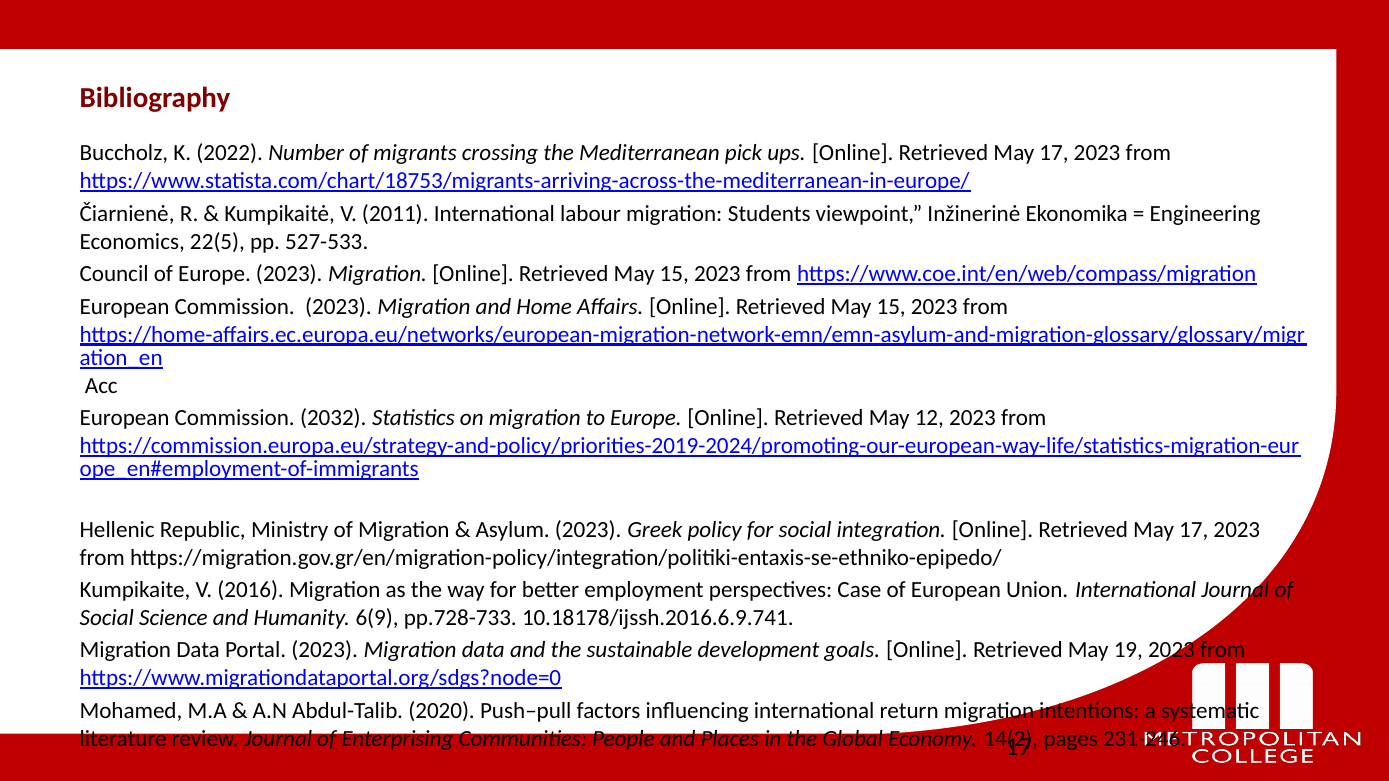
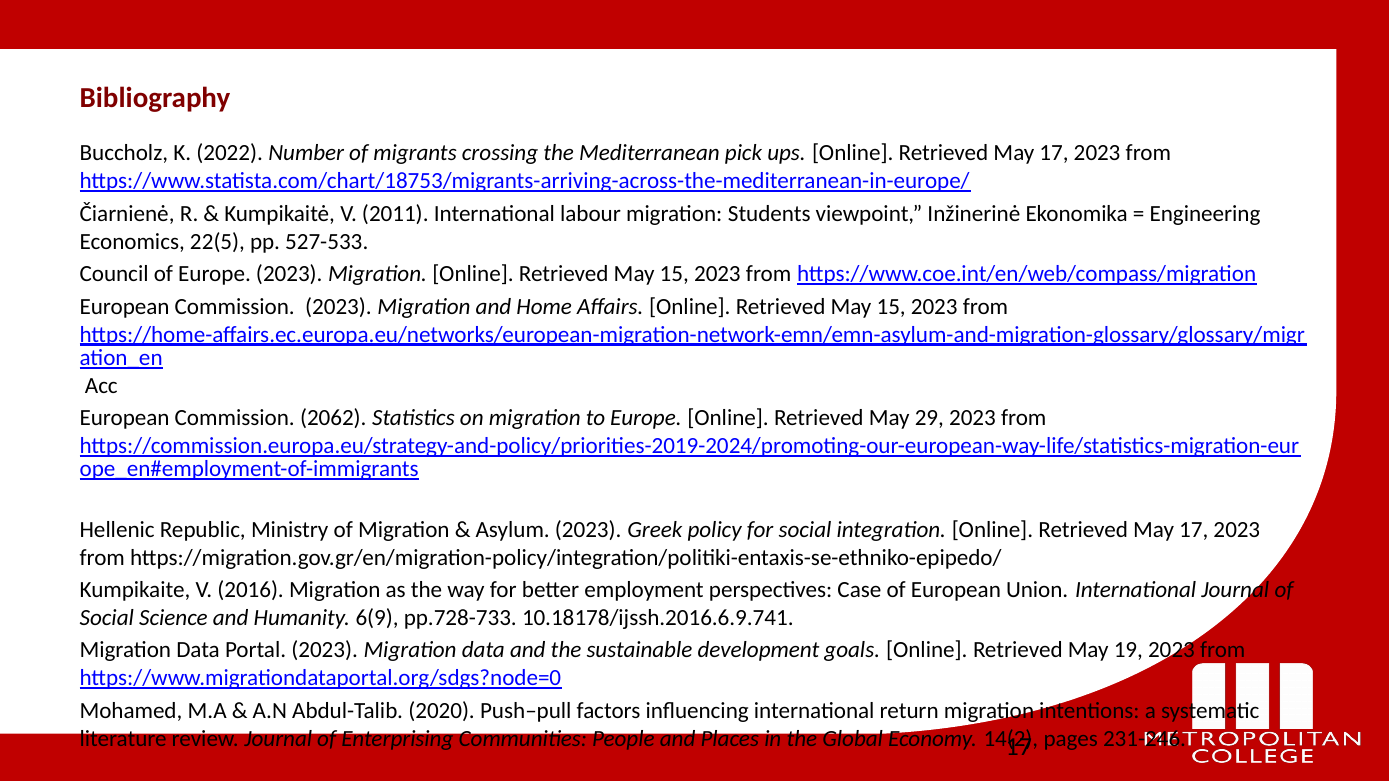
2032: 2032 -> 2062
12: 12 -> 29
